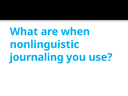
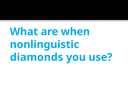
journaling: journaling -> diamonds
